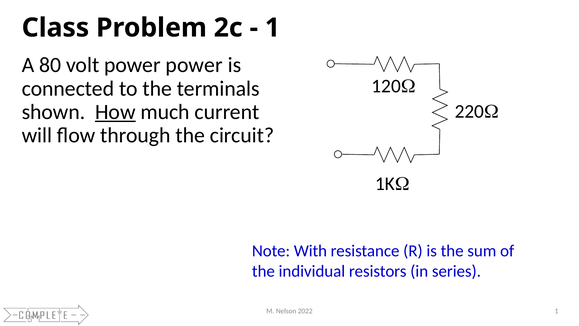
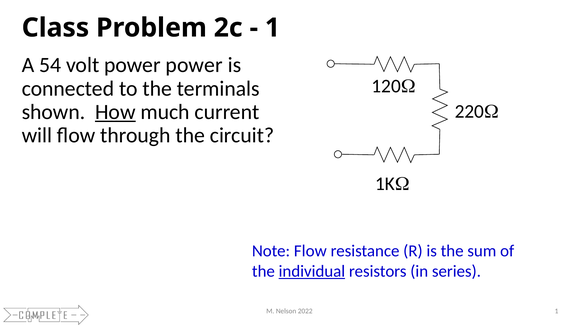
80: 80 -> 54
Note With: With -> Flow
individual underline: none -> present
